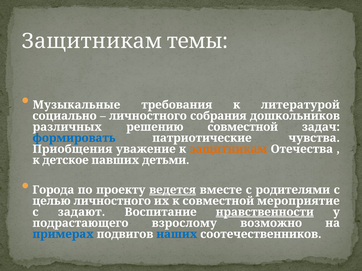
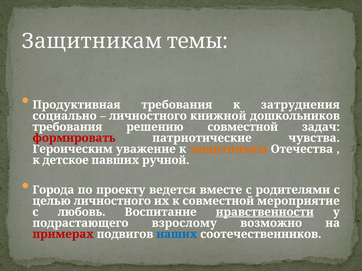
Музыкальные: Музыкальные -> Продуктивная
литературой: литературой -> затруднения
собрания: собрания -> книжной
различных at (67, 127): различных -> требования
формировать colour: blue -> red
Приобщения: Приобщения -> Героическим
детьми: детьми -> ручной
ведется underline: present -> none
задают: задают -> любовь
примерах colour: blue -> red
